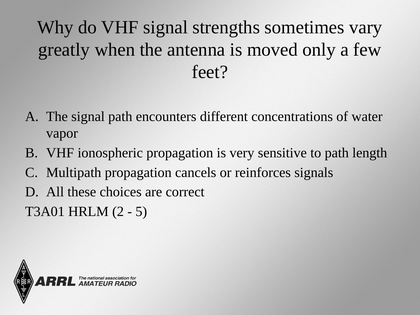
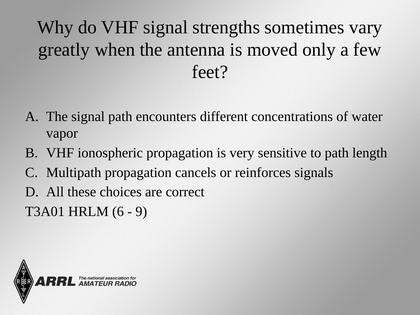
2: 2 -> 6
5: 5 -> 9
